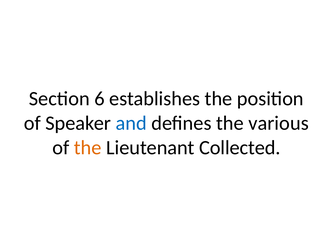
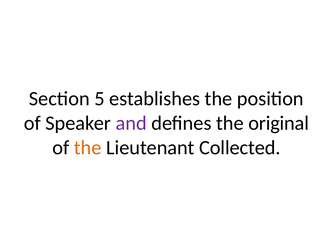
6: 6 -> 5
and colour: blue -> purple
various: various -> original
